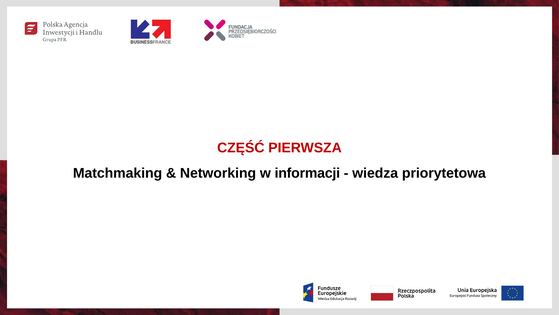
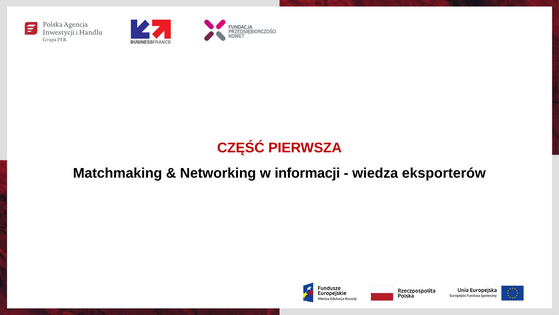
priorytetowa: priorytetowa -> eksporterów
